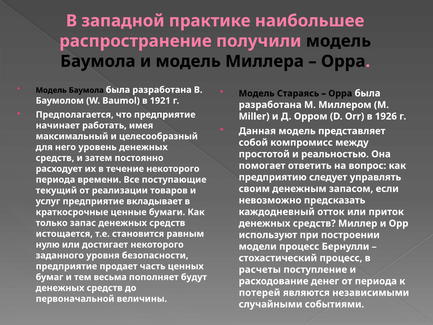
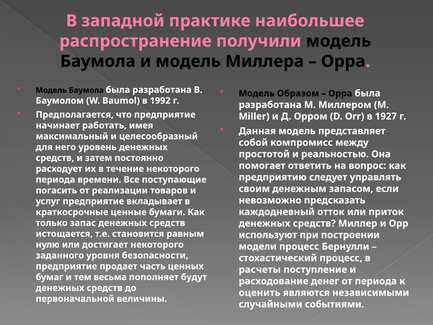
Стараясь: Стараясь -> Образом
1921: 1921 -> 1992
1926: 1926 -> 1927
текущий: текущий -> погасить
потерей: потерей -> оценить
